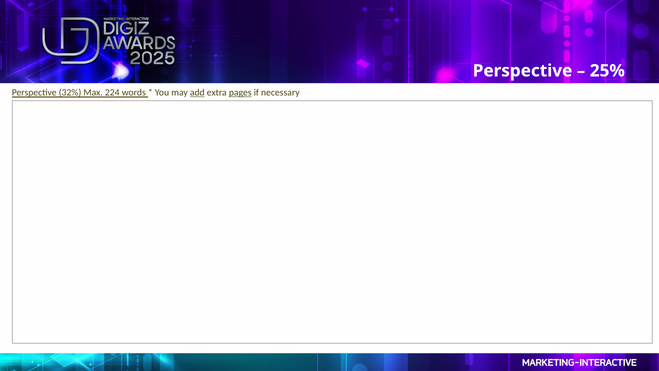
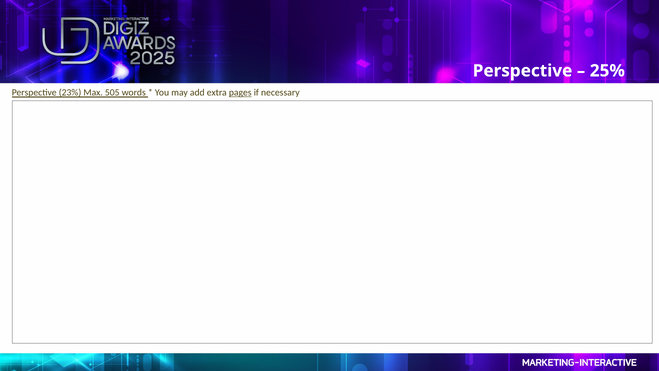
32%: 32% -> 23%
224: 224 -> 505
add underline: present -> none
